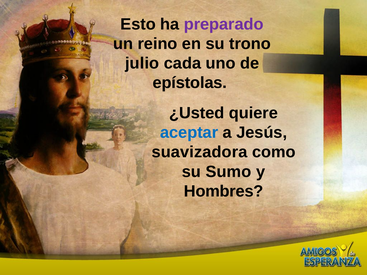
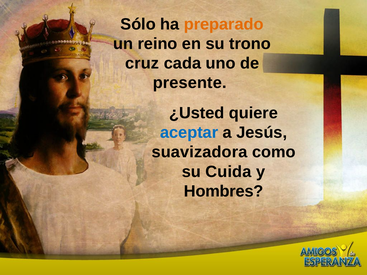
Esto: Esto -> Sólo
preparado colour: purple -> orange
julio: julio -> cruz
epístolas: epístolas -> presente
Sumo: Sumo -> Cuida
